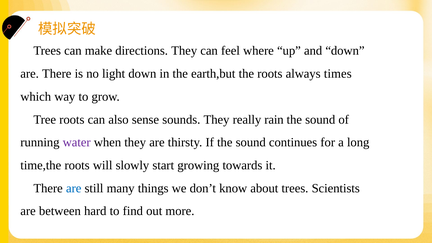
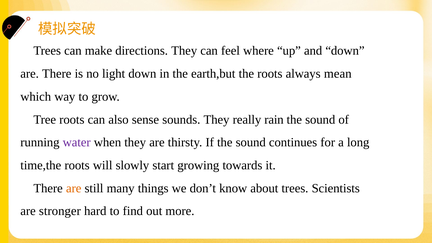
times: times -> mean
are at (74, 188) colour: blue -> orange
between: between -> stronger
